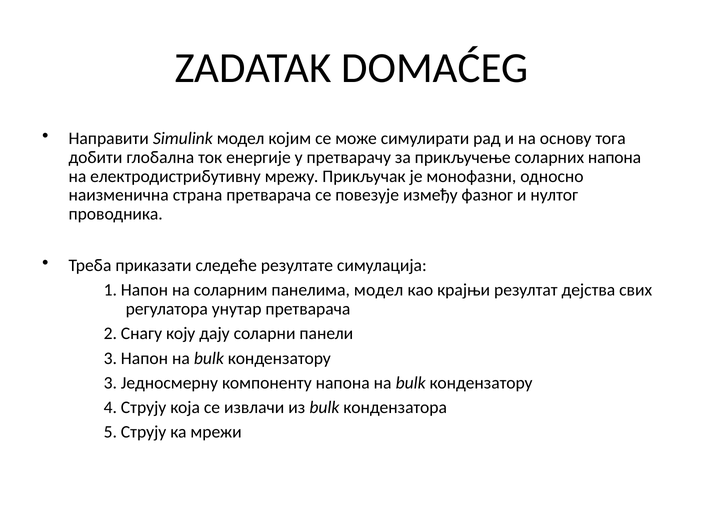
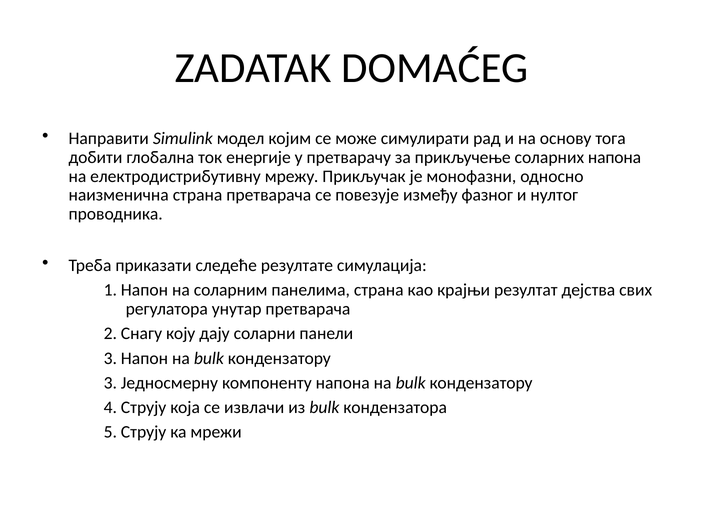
панелима модел: модел -> страна
